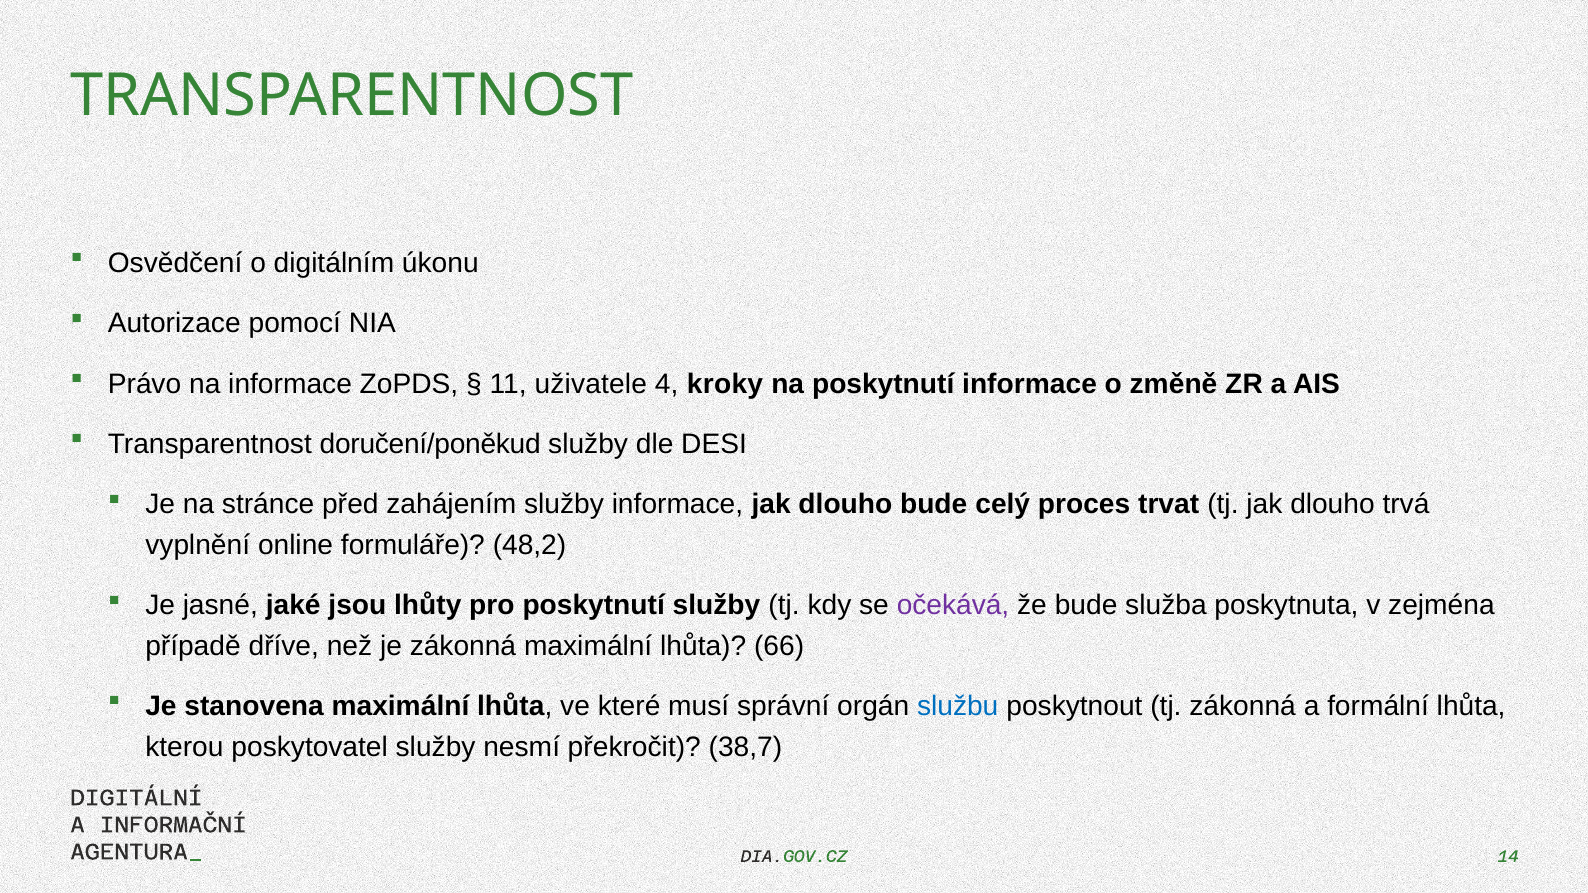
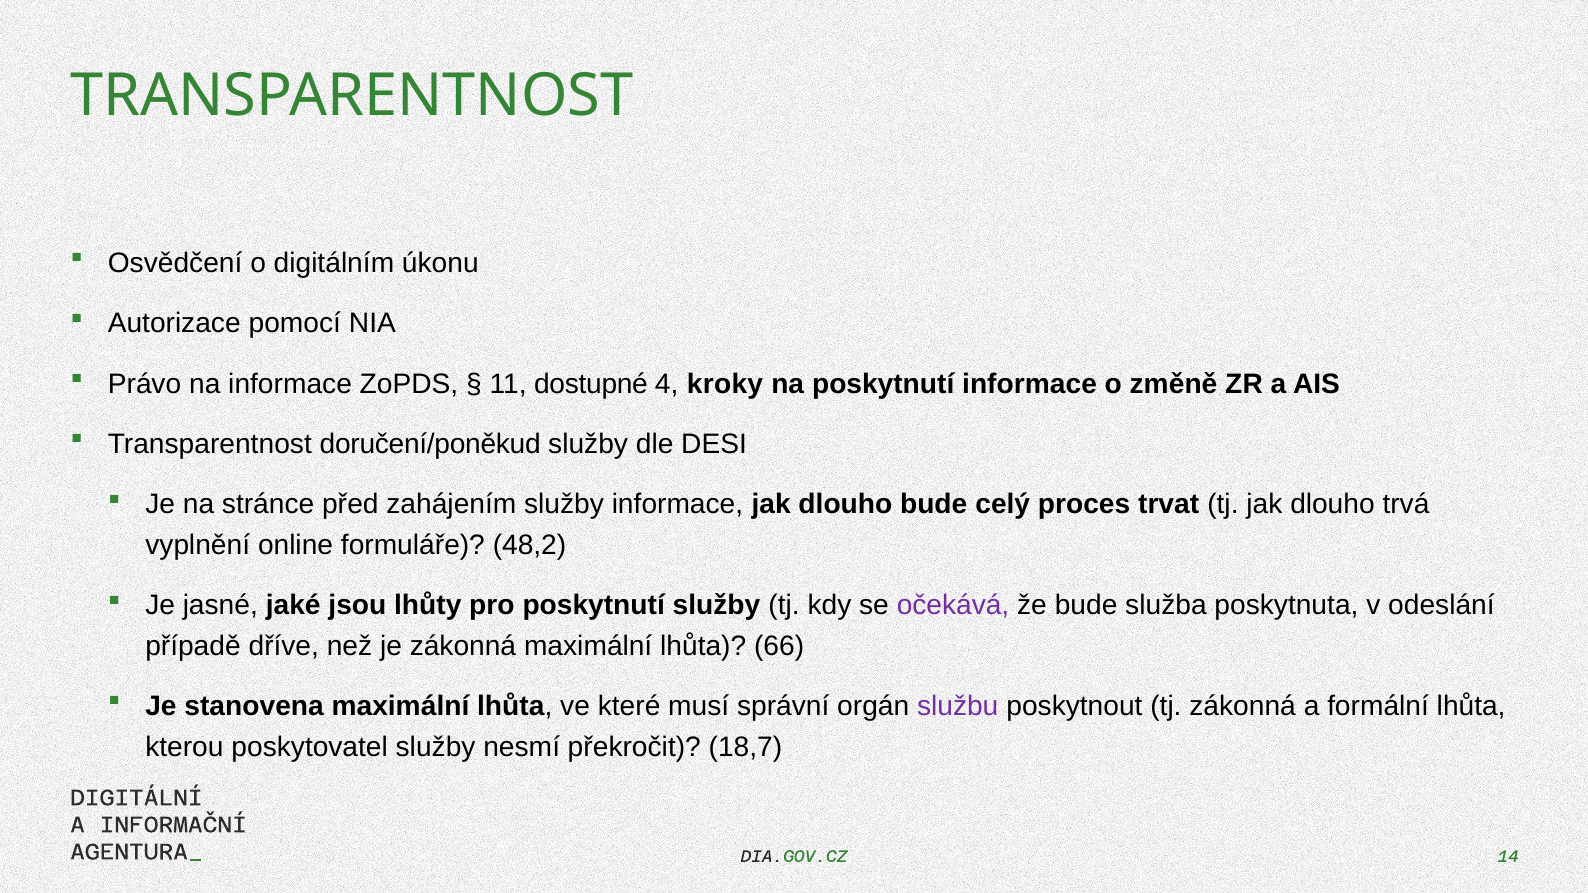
uživatele: uživatele -> dostupné
zejména: zejména -> odeslání
službu colour: blue -> purple
38,7: 38,7 -> 18,7
